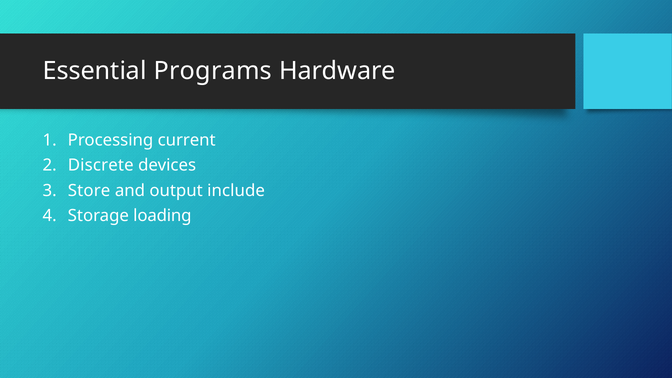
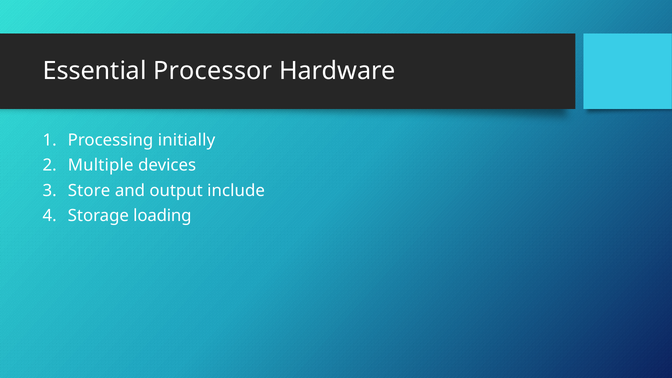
Programs: Programs -> Processor
current: current -> initially
Discrete: Discrete -> Multiple
